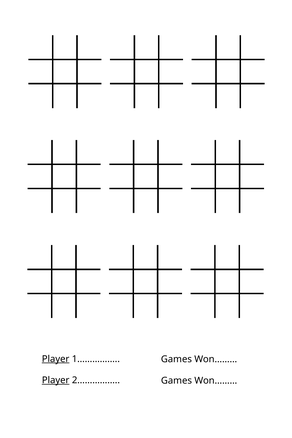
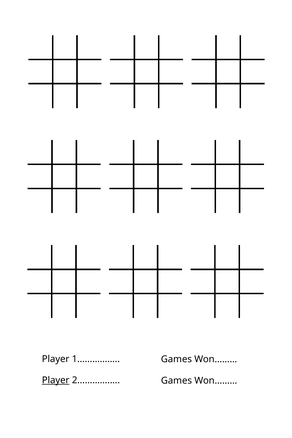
Player at (56, 359) underline: present -> none
